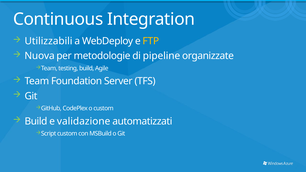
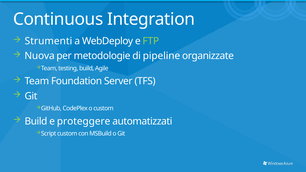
Utilizzabili: Utilizzabili -> Strumenti
FTP colour: yellow -> light green
validazione: validazione -> proteggere
